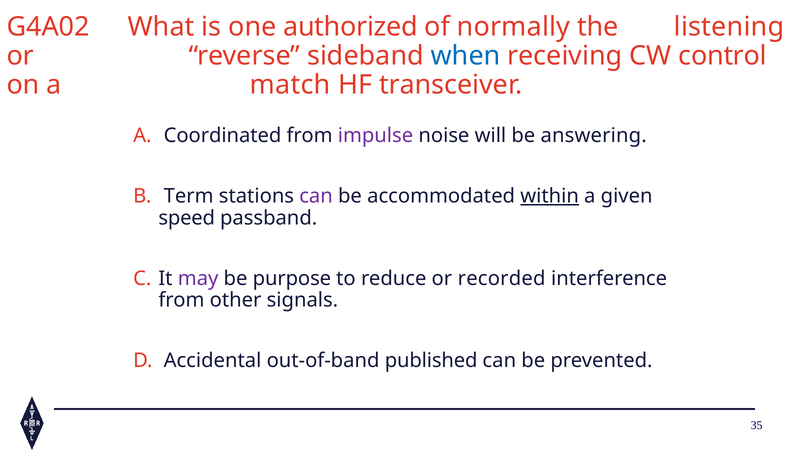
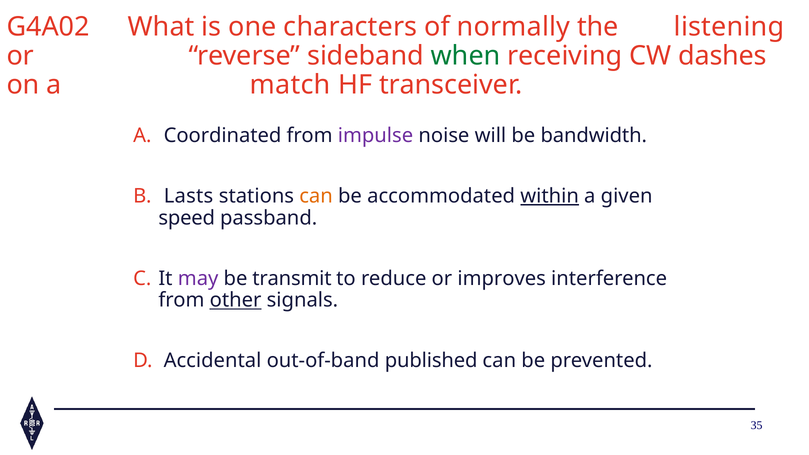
authorized: authorized -> characters
when colour: blue -> green
control: control -> dashes
answering: answering -> bandwidth
Term: Term -> Lasts
can at (316, 196) colour: purple -> orange
purpose: purpose -> transmit
recorded: recorded -> improves
other underline: none -> present
